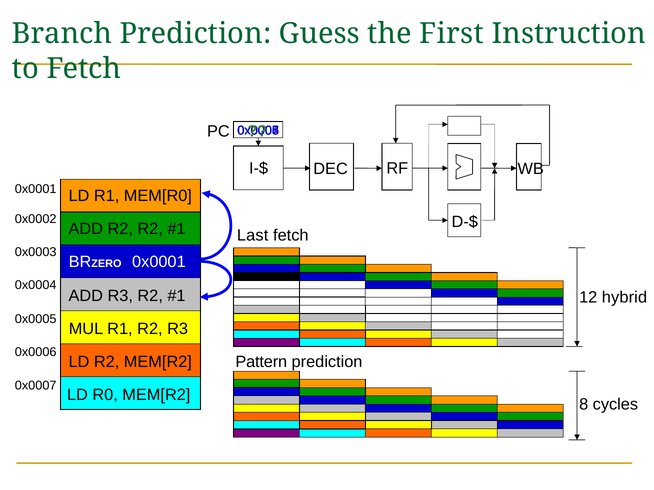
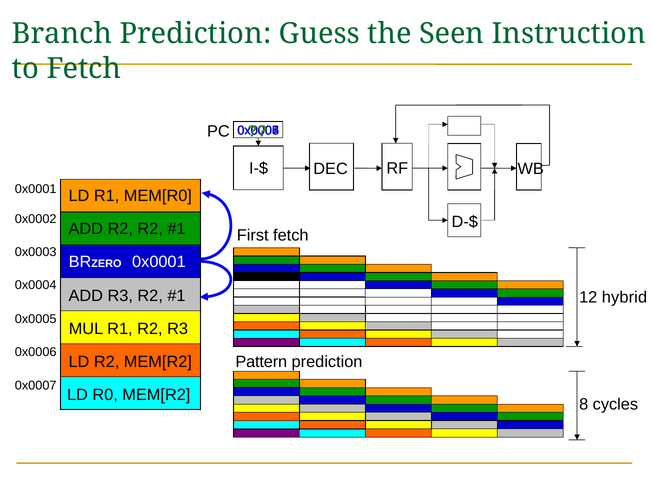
First: First -> Seen
Last: Last -> First
